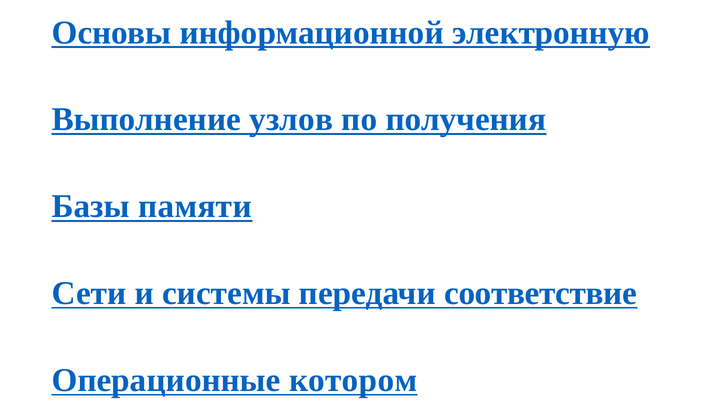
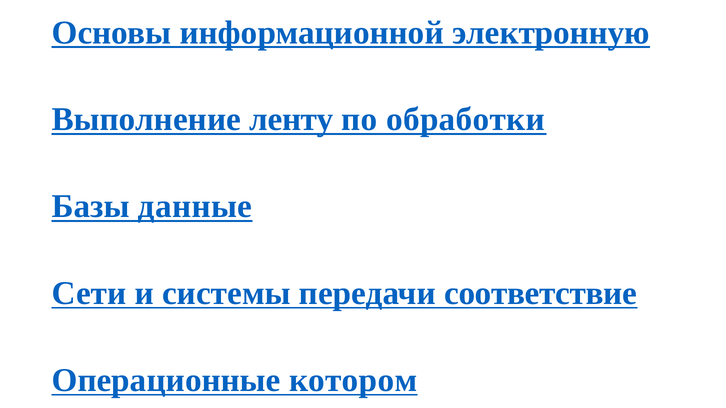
узлов: узлов -> ленту
получения: получения -> обработки
памяти: памяти -> данные
